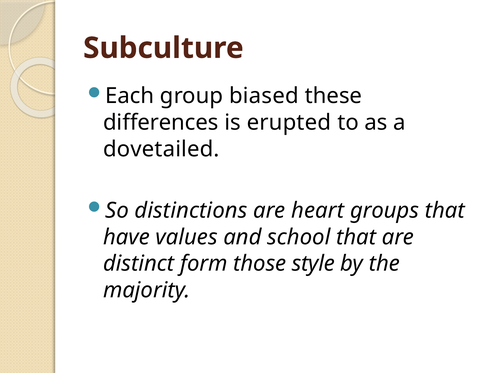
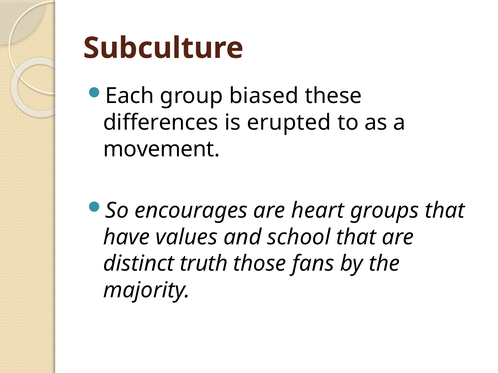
dovetailed: dovetailed -> movement
distinctions: distinctions -> encourages
form: form -> truth
style: style -> fans
